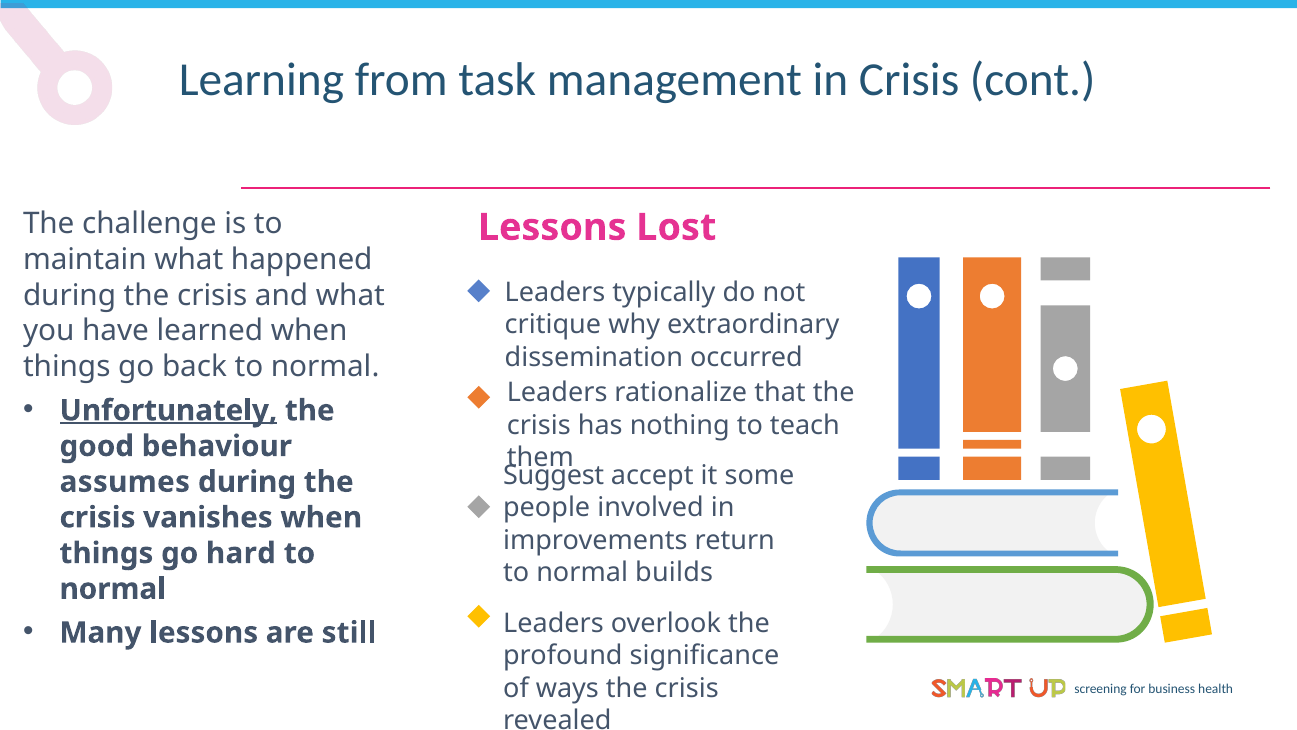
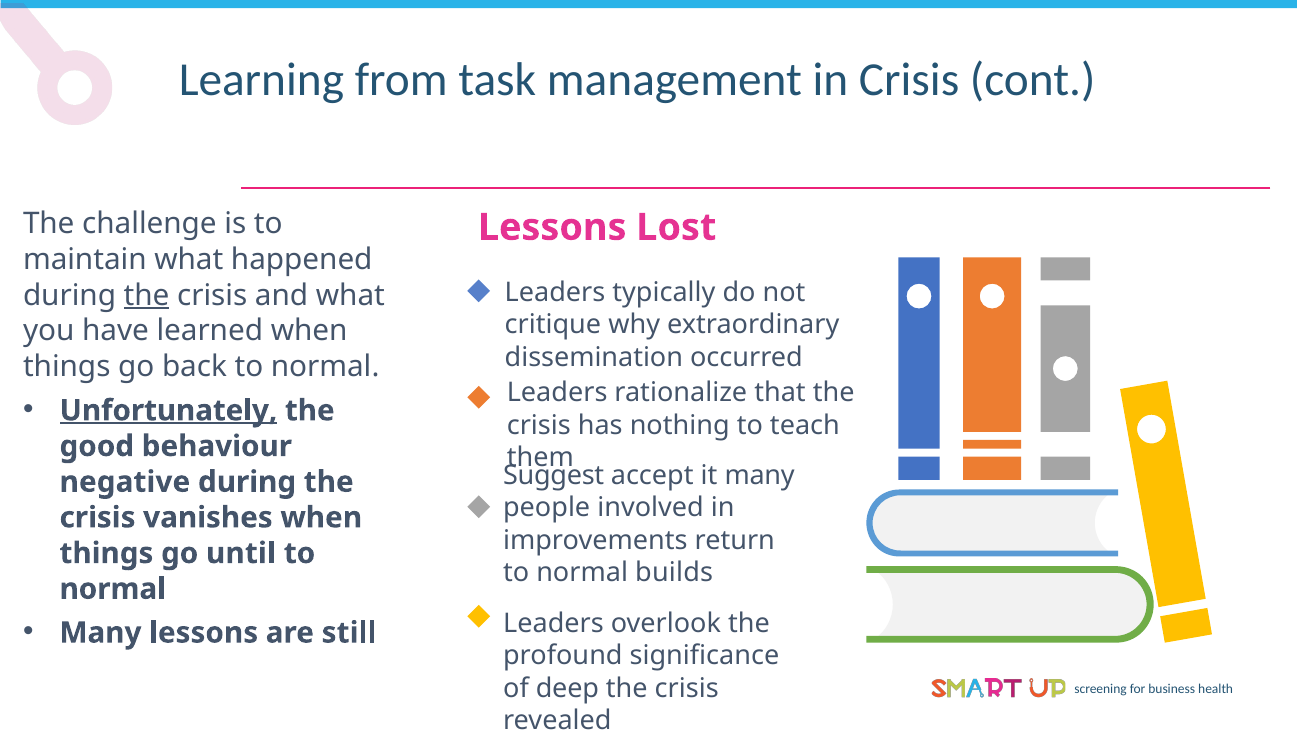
the at (147, 295) underline: none -> present
it some: some -> many
assumes: assumes -> negative
hard: hard -> until
ways: ways -> deep
